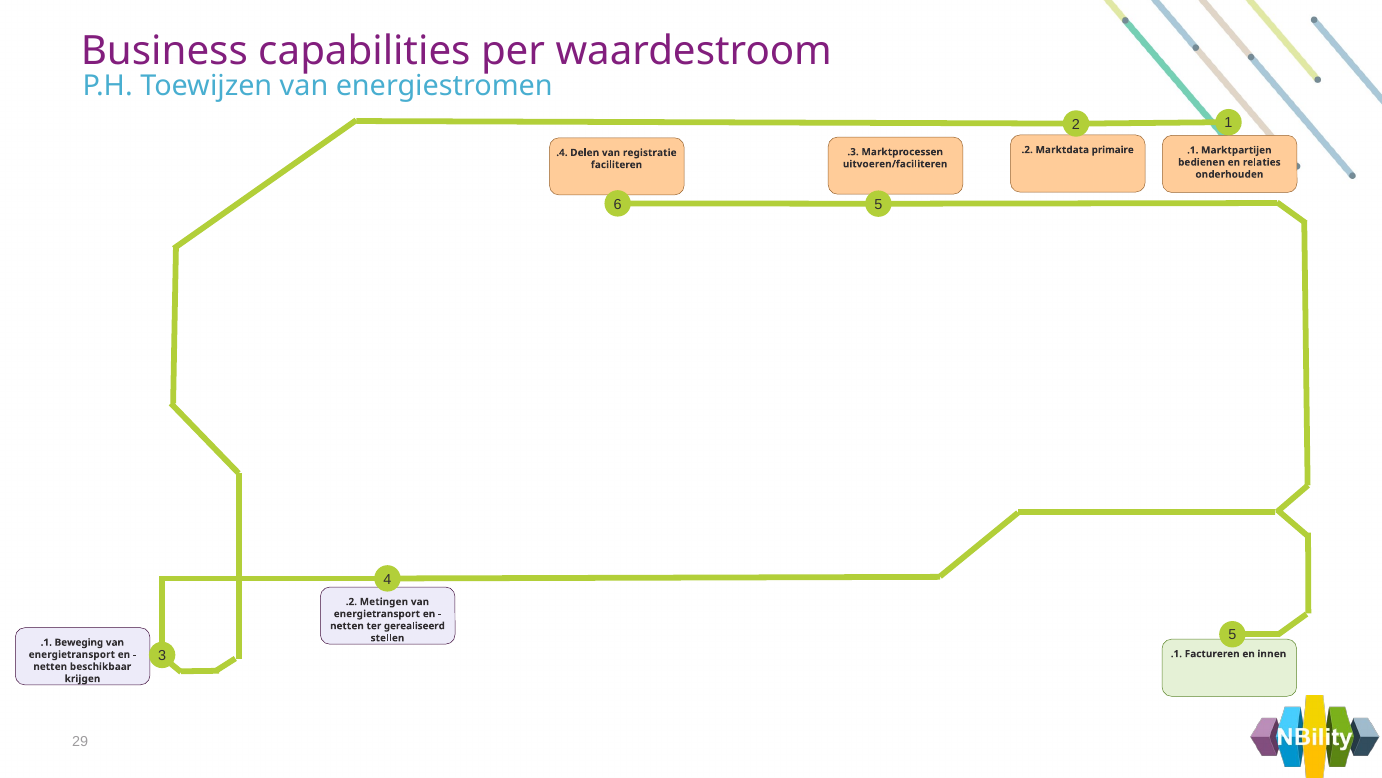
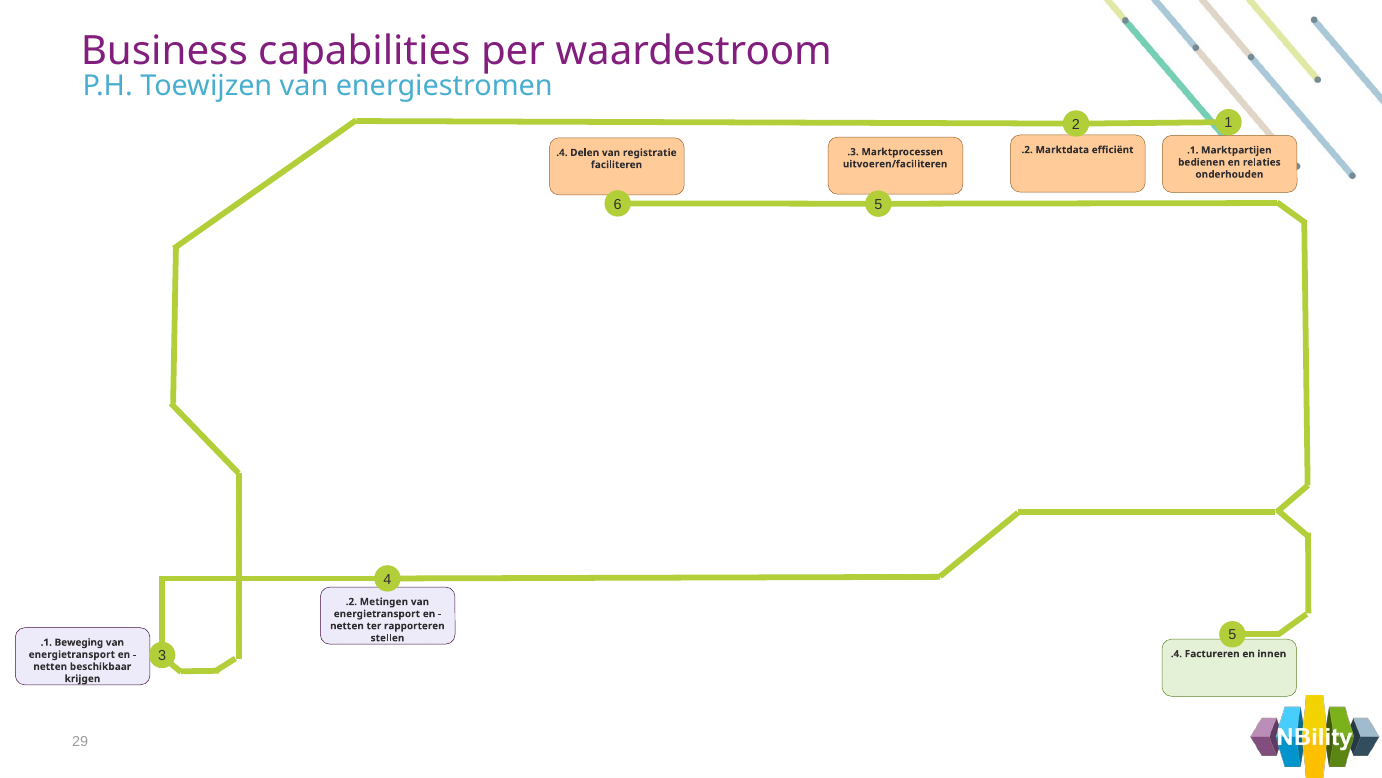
primaire: primaire -> efficiënt
gerealiseerd: gerealiseerd -> rapporteren
.1 at (1176, 653): .1 -> .4
